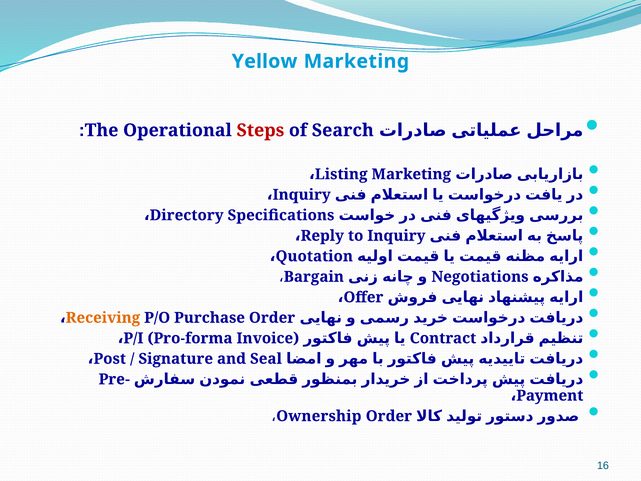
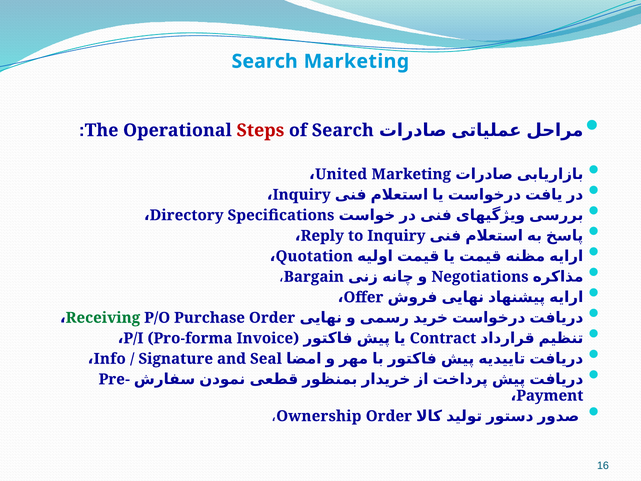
Yellow at (265, 61): Yellow -> Search
Listing: Listing -> United
Receiving colour: orange -> green
Post: Post -> Info
